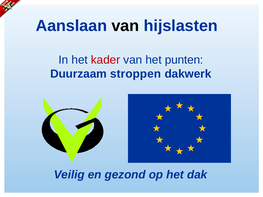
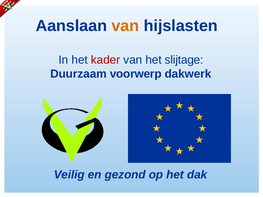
van at (125, 26) colour: black -> orange
punten: punten -> slijtage
stroppen: stroppen -> voorwerp
